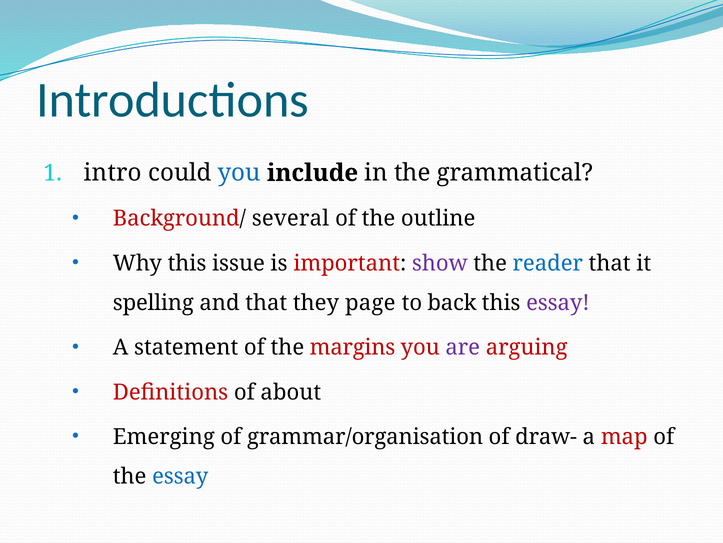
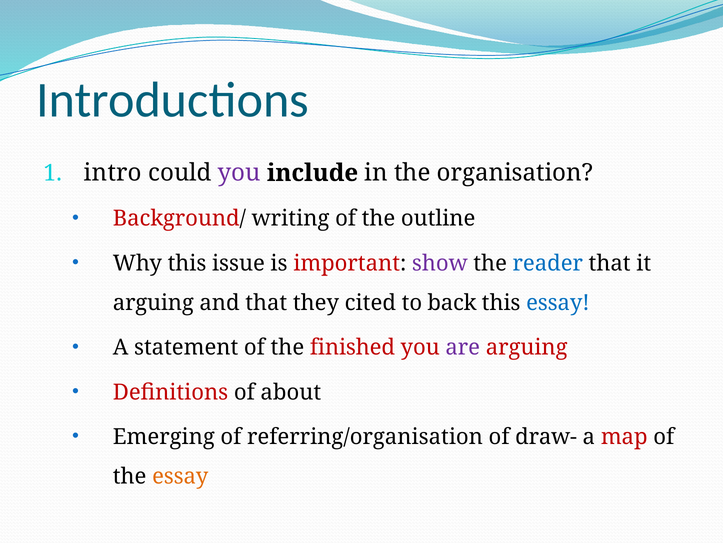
you at (239, 173) colour: blue -> purple
grammatical: grammatical -> organisation
several: several -> writing
spelling at (153, 303): spelling -> arguing
page: page -> cited
essay at (558, 303) colour: purple -> blue
margins: margins -> finished
grammar/organisation: grammar/organisation -> referring/organisation
essay at (180, 476) colour: blue -> orange
